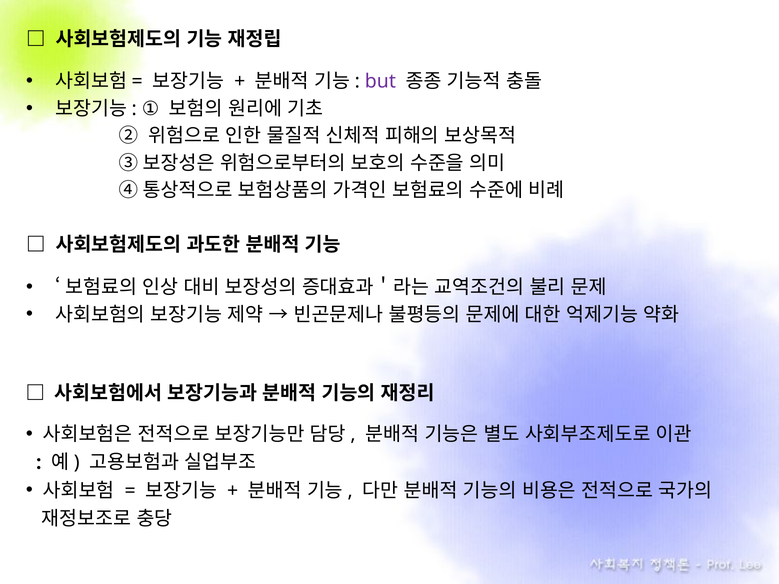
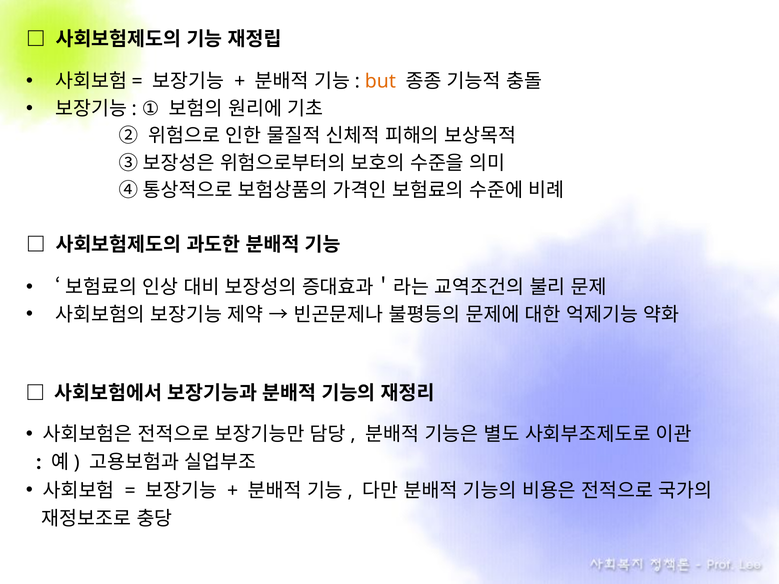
but colour: purple -> orange
